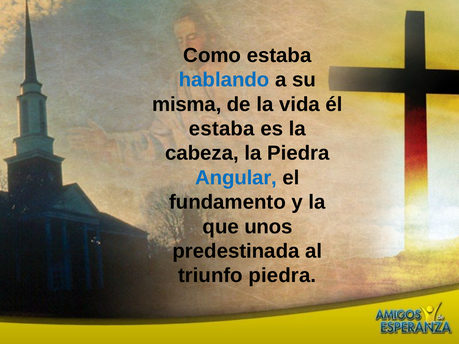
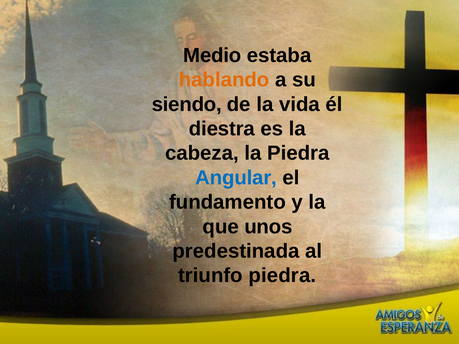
Como: Como -> Medio
hablando colour: blue -> orange
misma: misma -> siendo
estaba at (222, 129): estaba -> diestra
